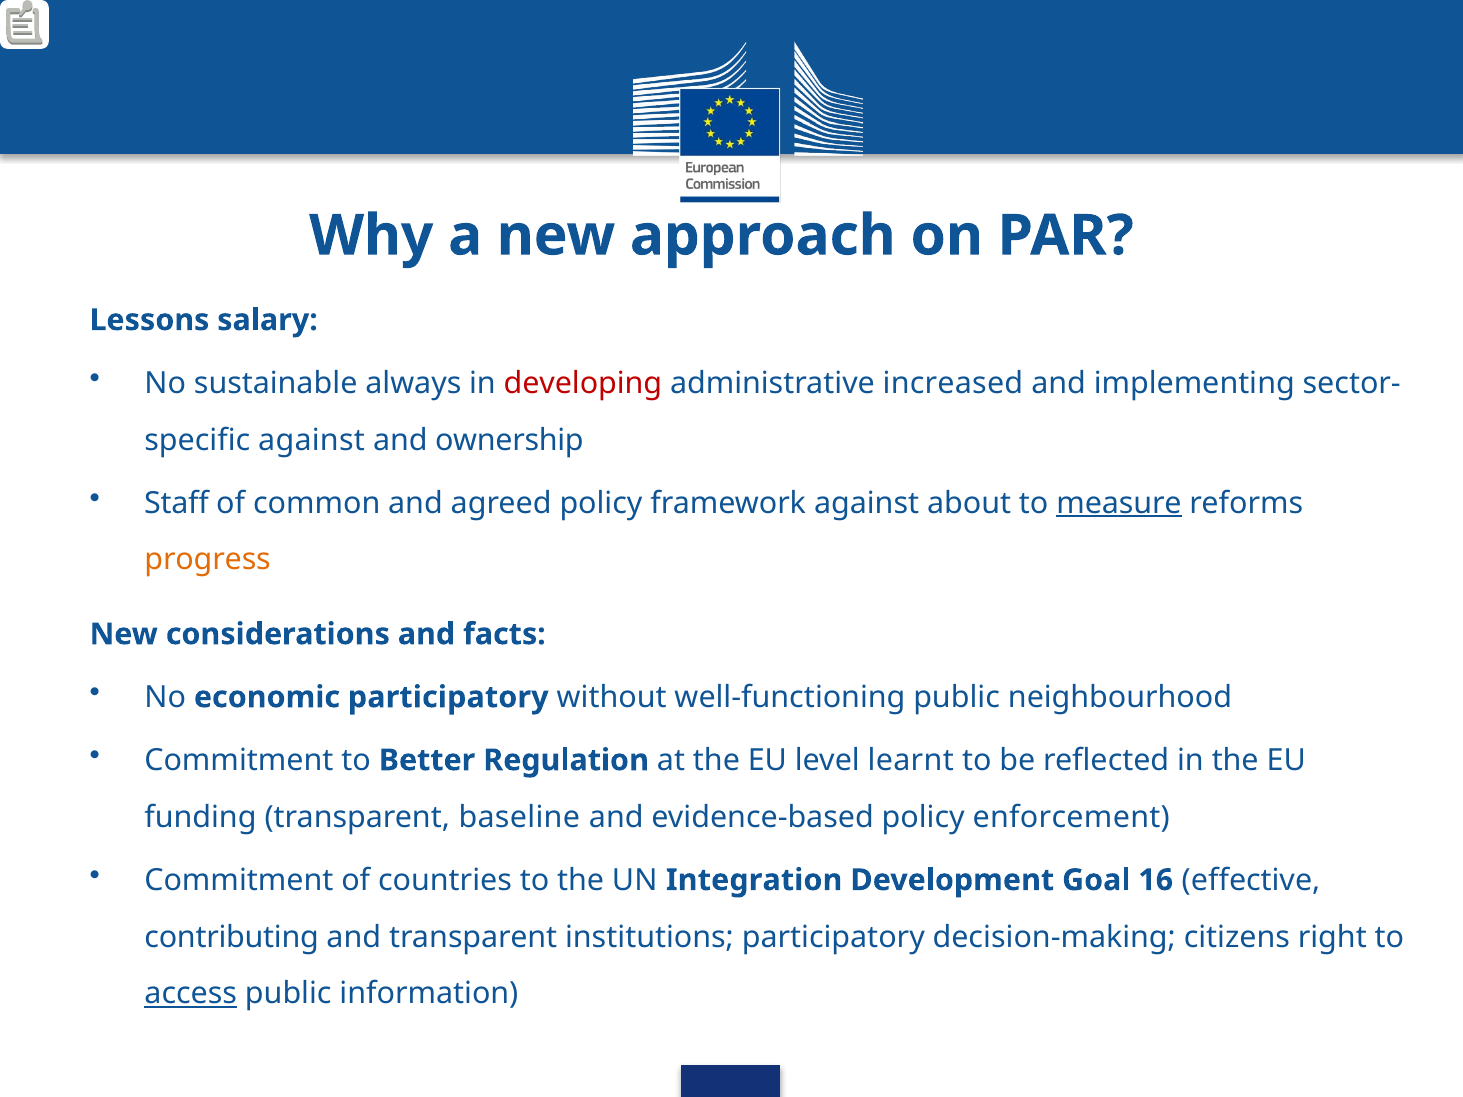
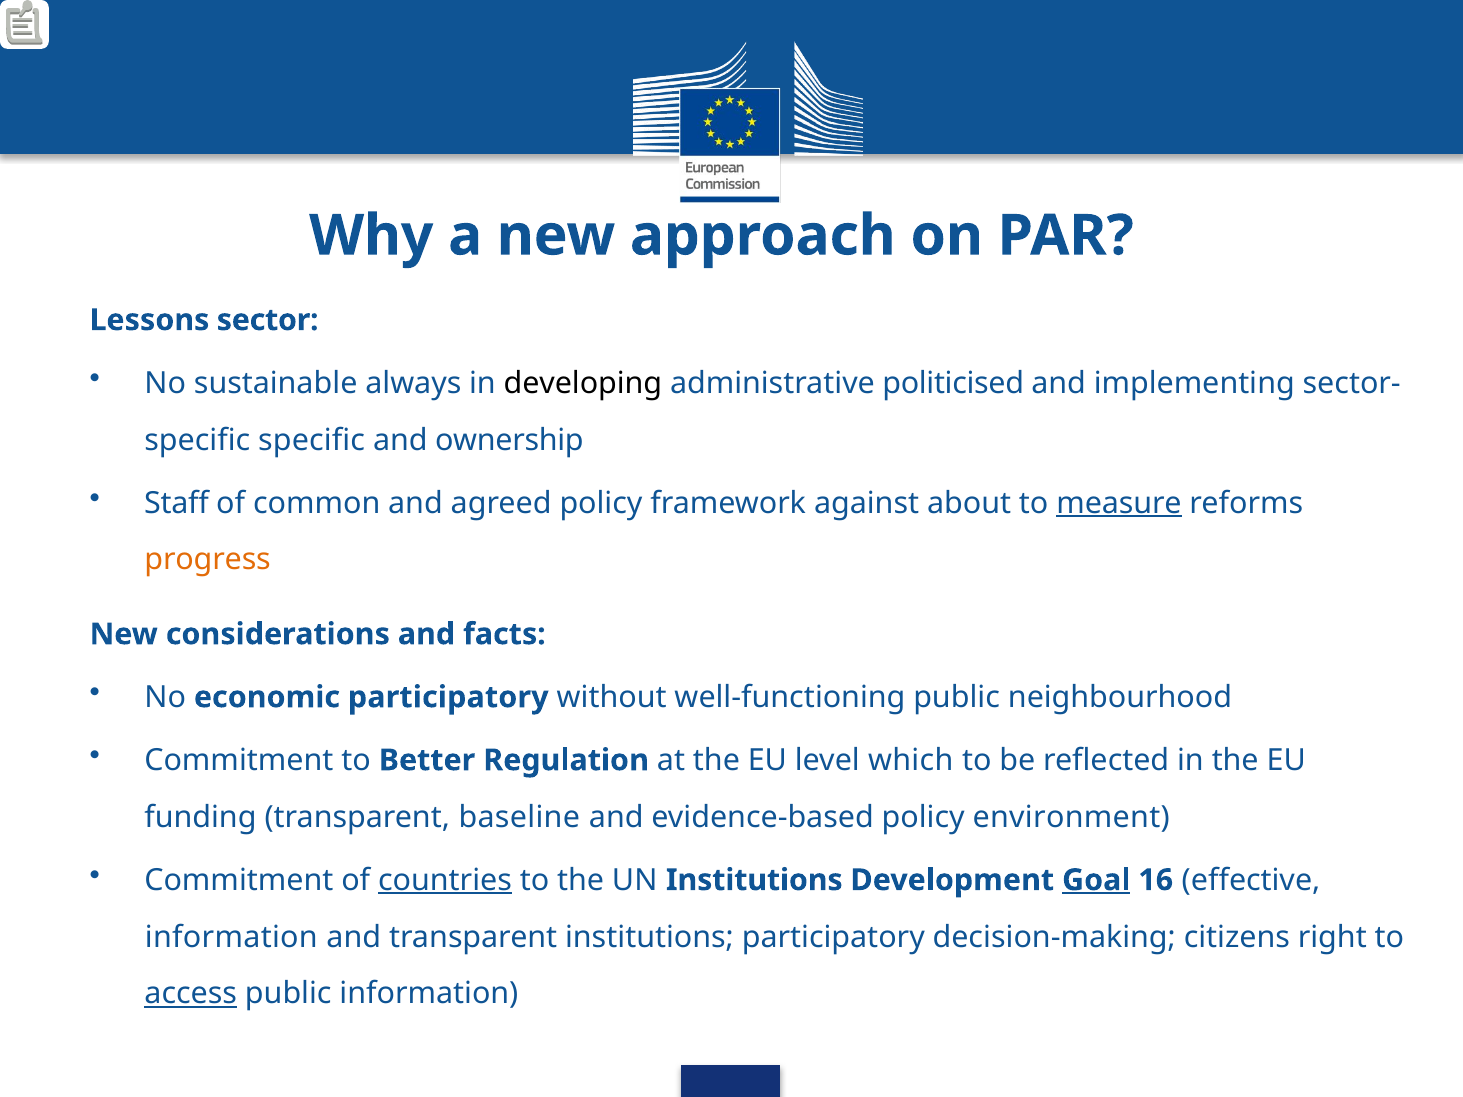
salary: salary -> sector
developing colour: red -> black
increased: increased -> politicised
against at (312, 440): against -> specific
learnt: learnt -> which
enforcement: enforcement -> environment
countries underline: none -> present
UN Integration: Integration -> Institutions
Goal underline: none -> present
contributing at (232, 937): contributing -> information
